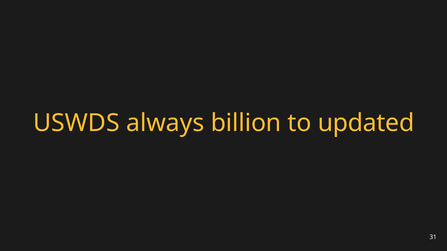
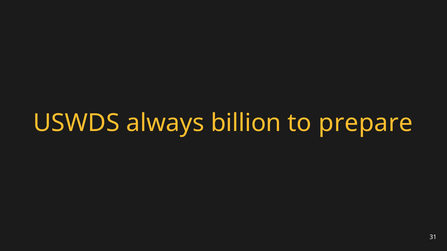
updated: updated -> prepare
